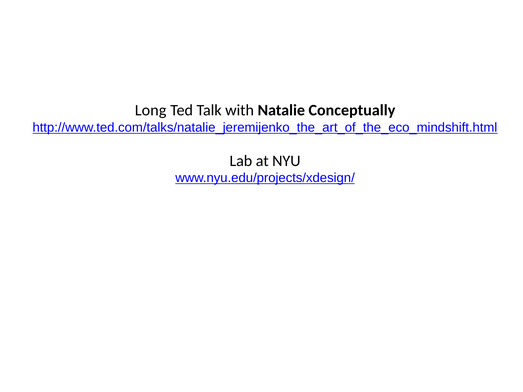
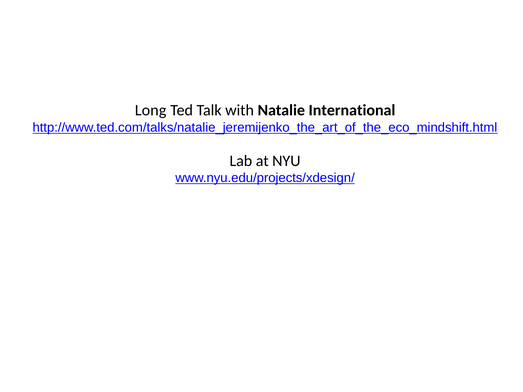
Conceptually: Conceptually -> International
